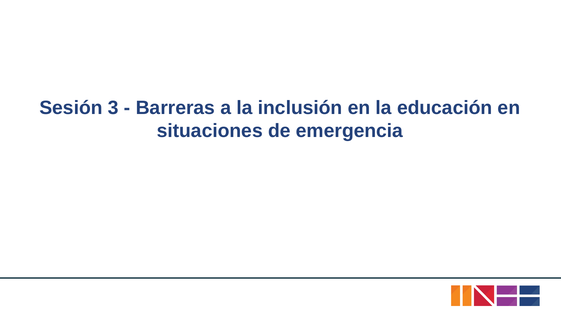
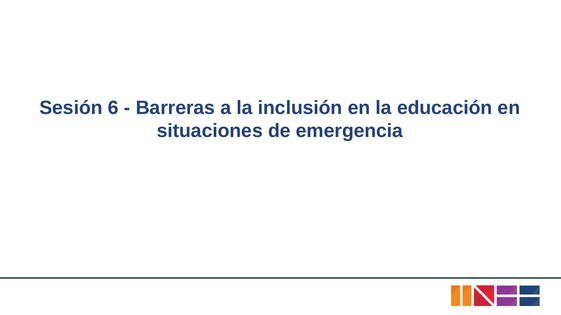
3: 3 -> 6
